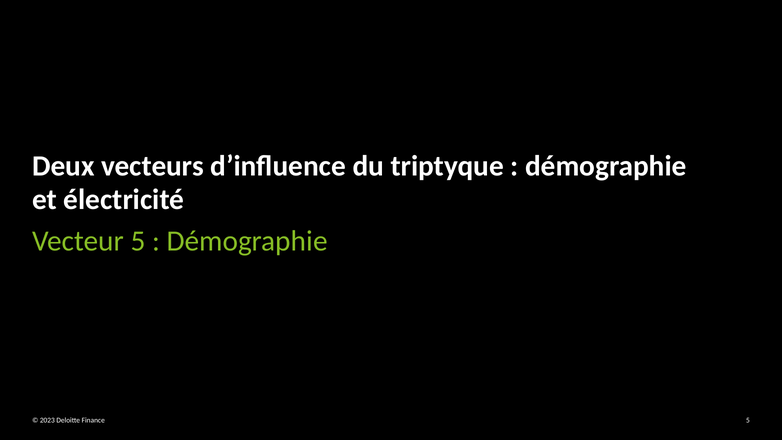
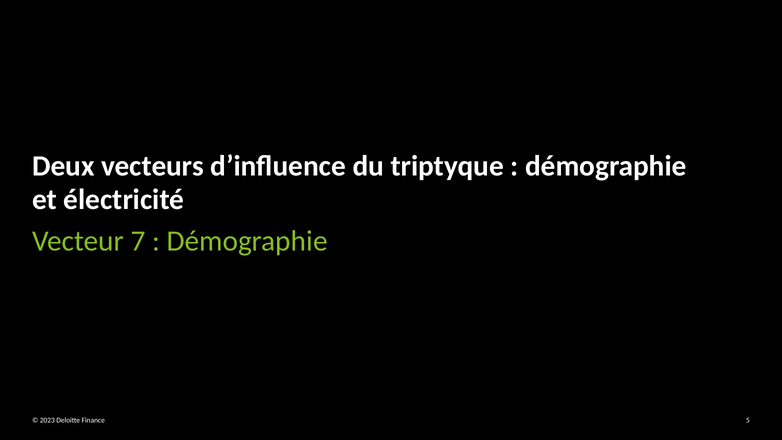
Vecteur 5: 5 -> 7
